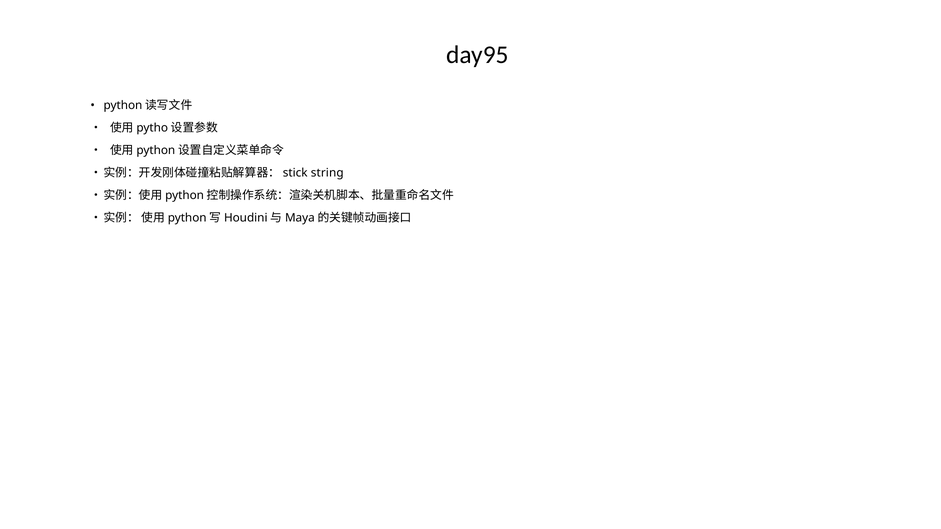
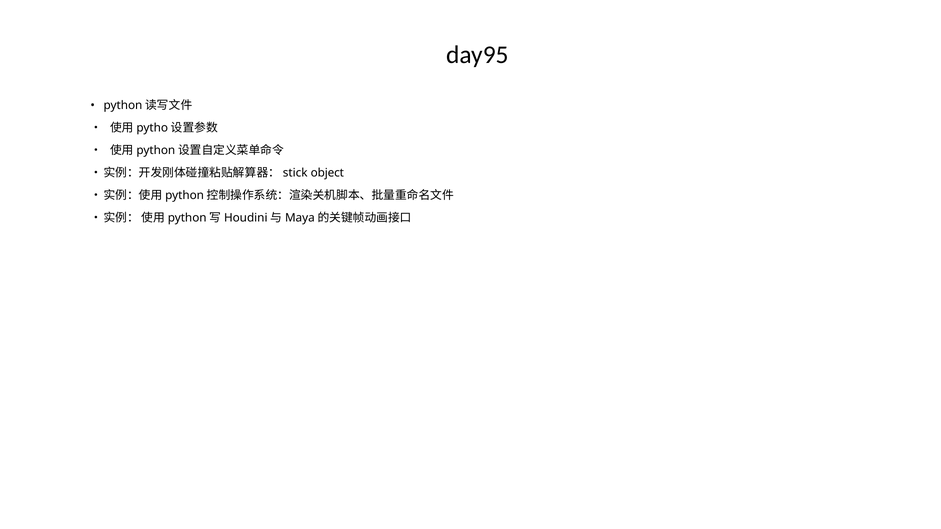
string: string -> object
